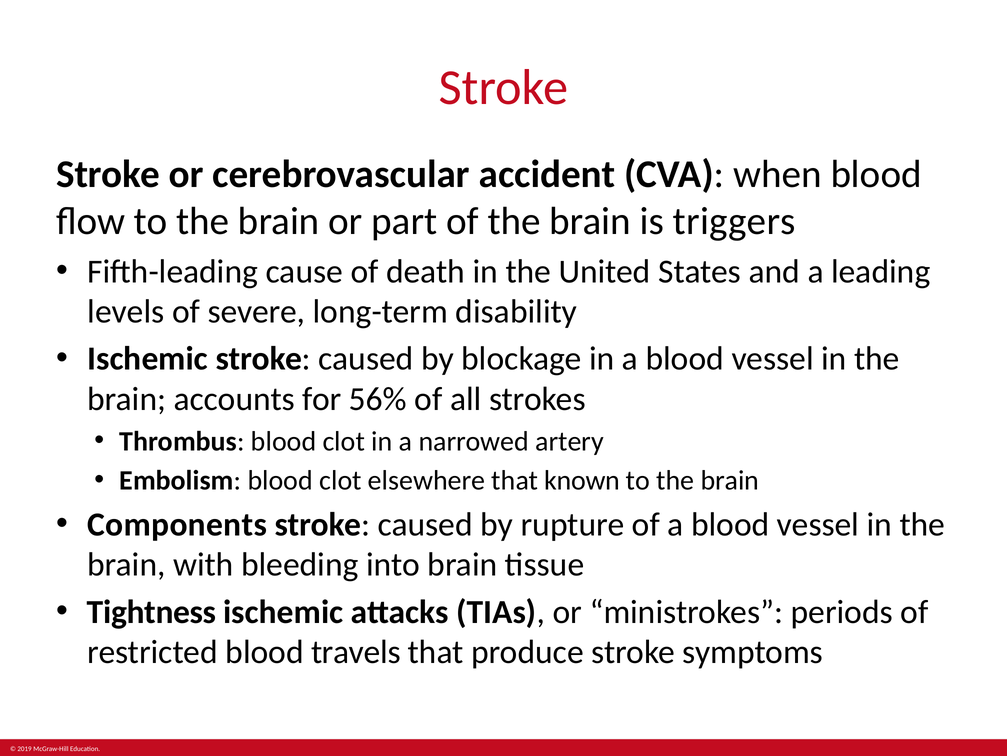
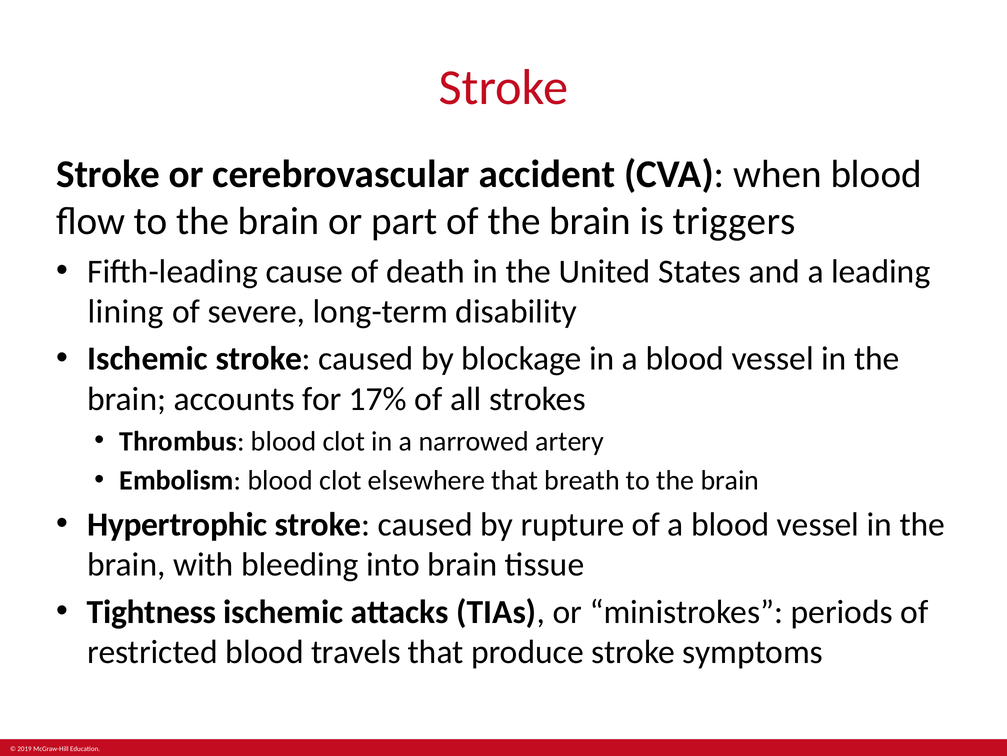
levels: levels -> lining
56%: 56% -> 17%
known: known -> breath
Components: Components -> Hypertrophic
